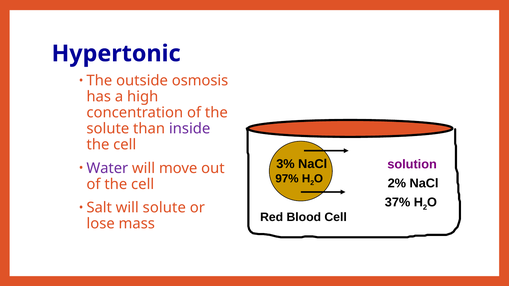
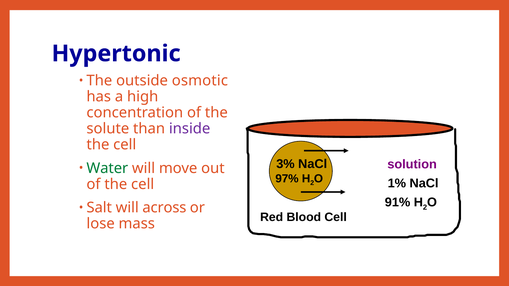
osmosis: osmosis -> osmotic
Water colour: purple -> green
2%: 2% -> 1%
37%: 37% -> 91%
will solute: solute -> across
